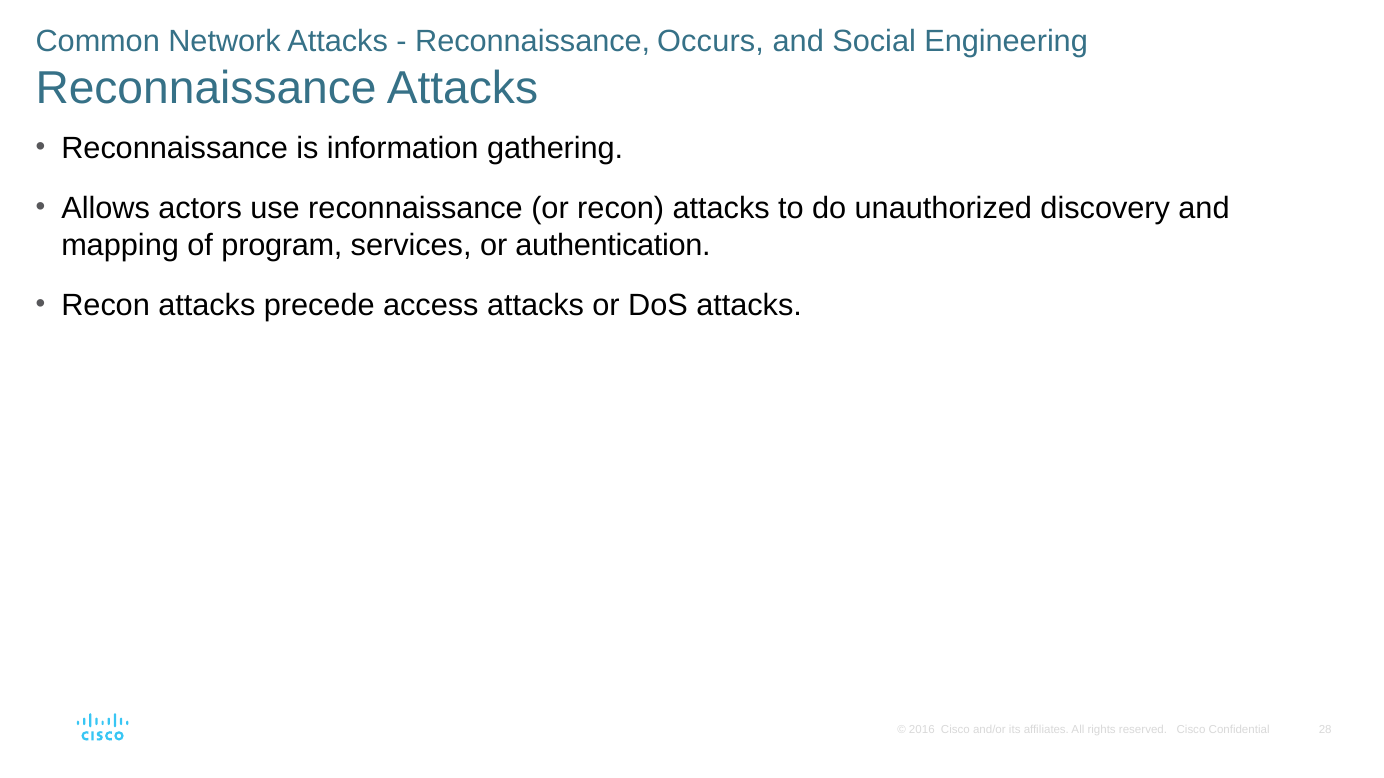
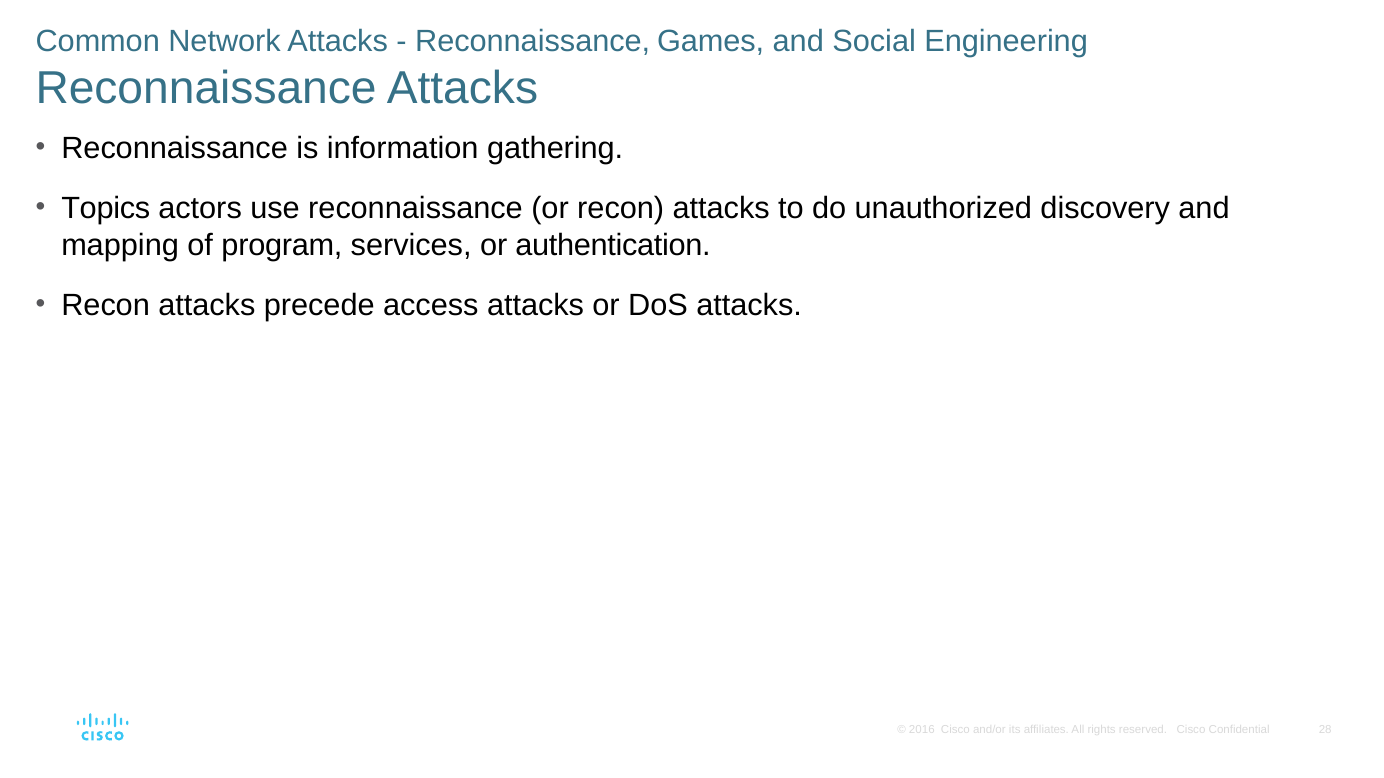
Occurs: Occurs -> Games
Allows: Allows -> Topics
